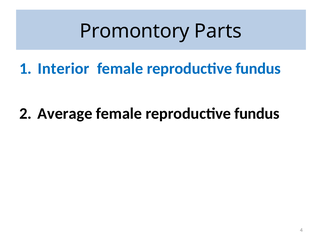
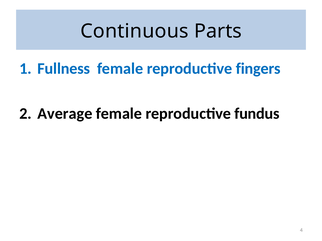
Promontory: Promontory -> Continuous
Interior: Interior -> Fullness
fundus at (258, 69): fundus -> fingers
